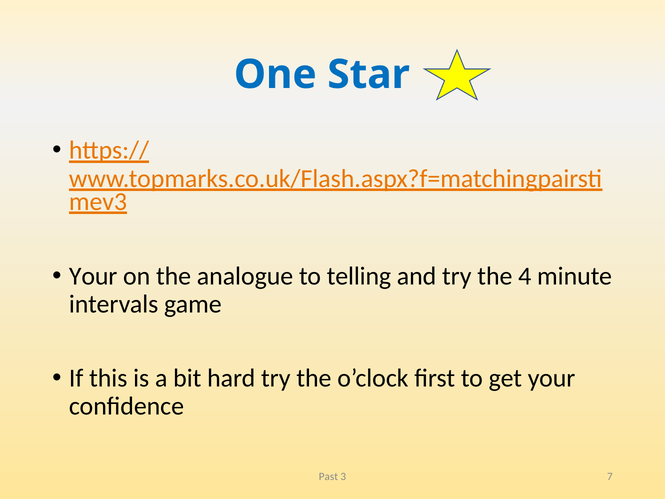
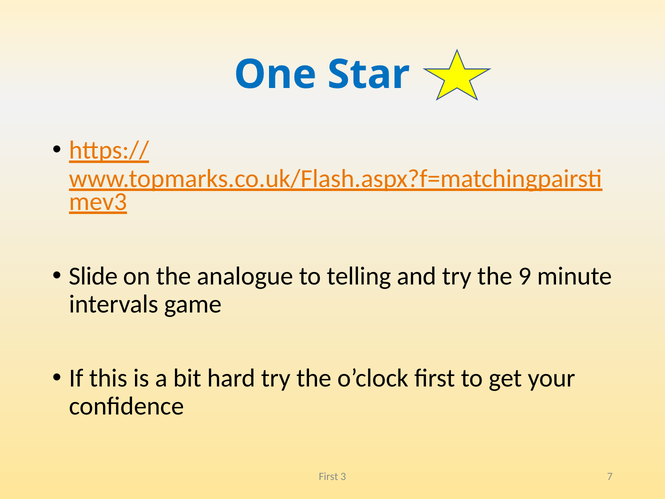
Your at (93, 276): Your -> Slide
4: 4 -> 9
Past at (328, 476): Past -> First
